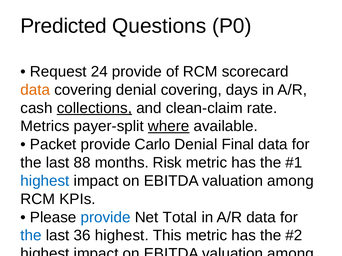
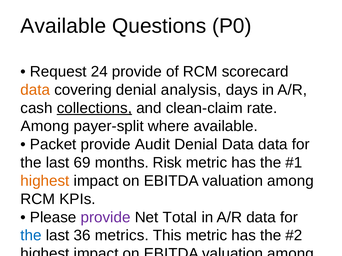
Predicted at (64, 26): Predicted -> Available
denial covering: covering -> analysis
Metrics at (45, 126): Metrics -> Among
where underline: present -> none
Carlo: Carlo -> Audit
Denial Final: Final -> Data
88: 88 -> 69
highest at (45, 181) colour: blue -> orange
provide at (106, 218) colour: blue -> purple
36 highest: highest -> metrics
